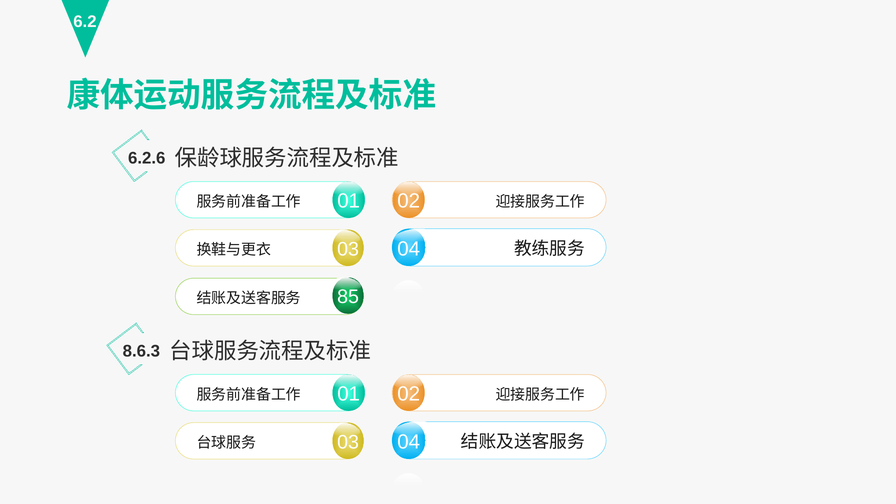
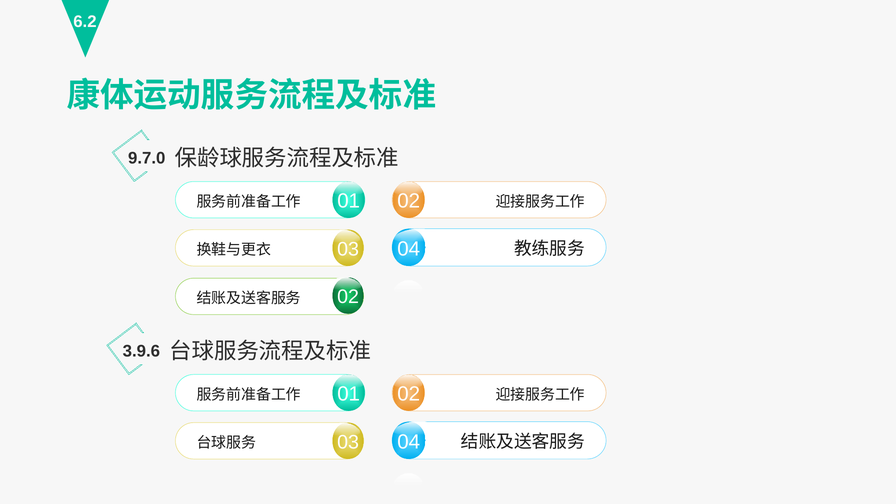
6.2.6: 6.2.6 -> 9.7.0
85 at (348, 297): 85 -> 02
8.6.3: 8.6.3 -> 3.9.6
